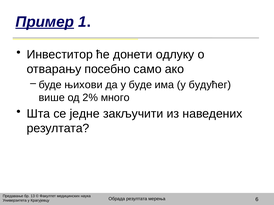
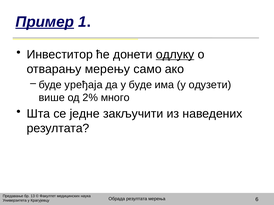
одлуку underline: none -> present
посебно: посебно -> мерењу
њихови: њихови -> уређаја
будућег: будућег -> одузети
